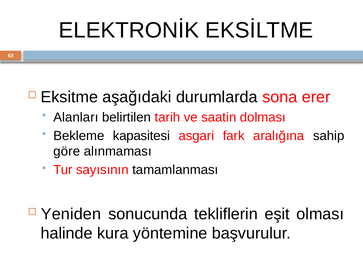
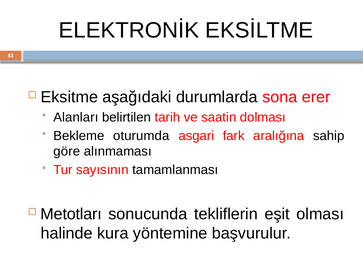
kapasitesi: kapasitesi -> oturumda
Yeniden: Yeniden -> Metotları
